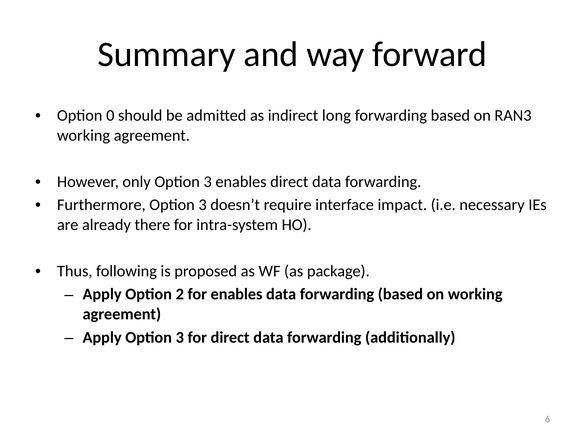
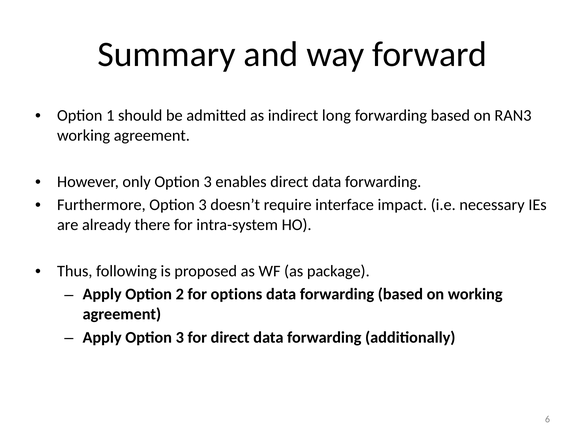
0: 0 -> 1
for enables: enables -> options
